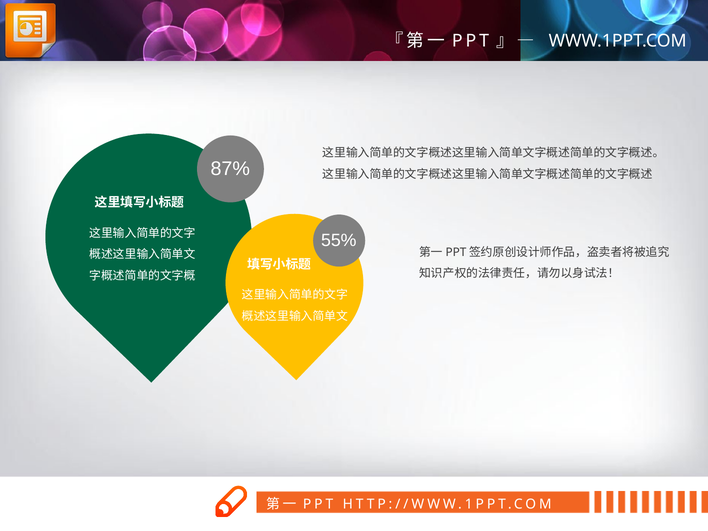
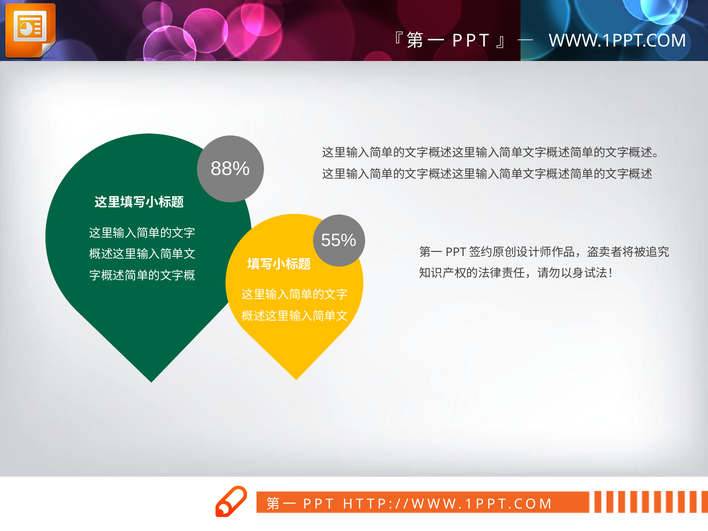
87%: 87% -> 88%
